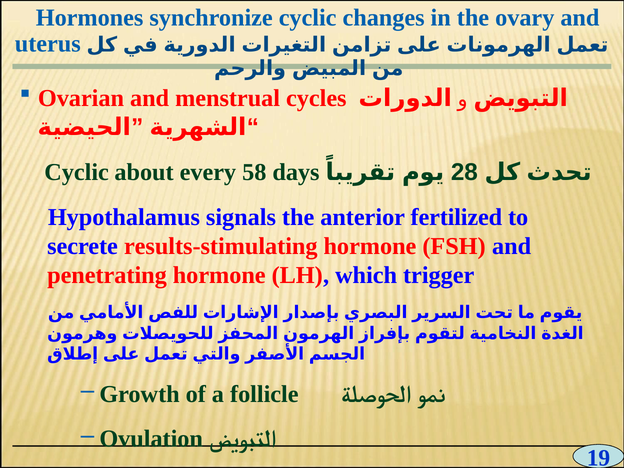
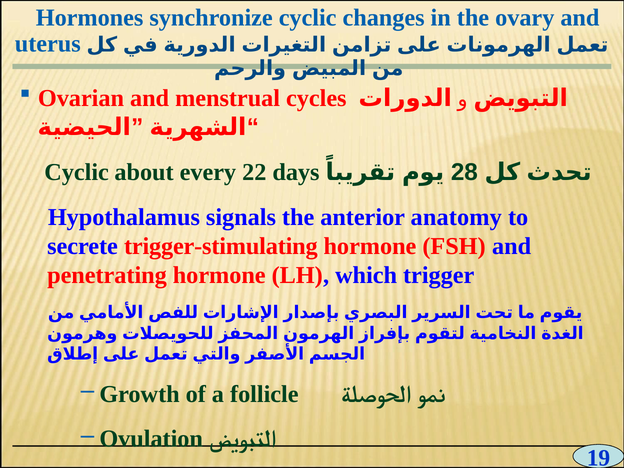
58: 58 -> 22
fertilized: fertilized -> anatomy
results-stimulating: results-stimulating -> trigger-stimulating
